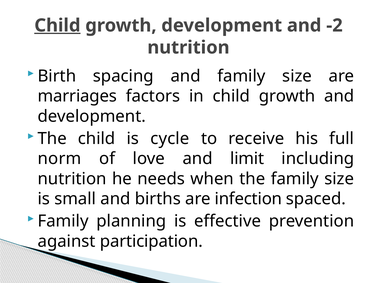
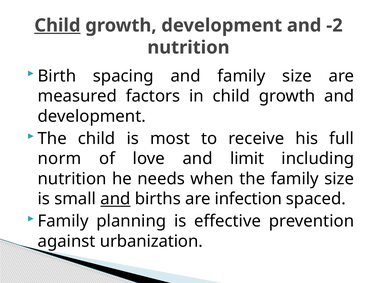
marriages: marriages -> measured
cycle: cycle -> most
and at (115, 199) underline: none -> present
participation: participation -> urbanization
